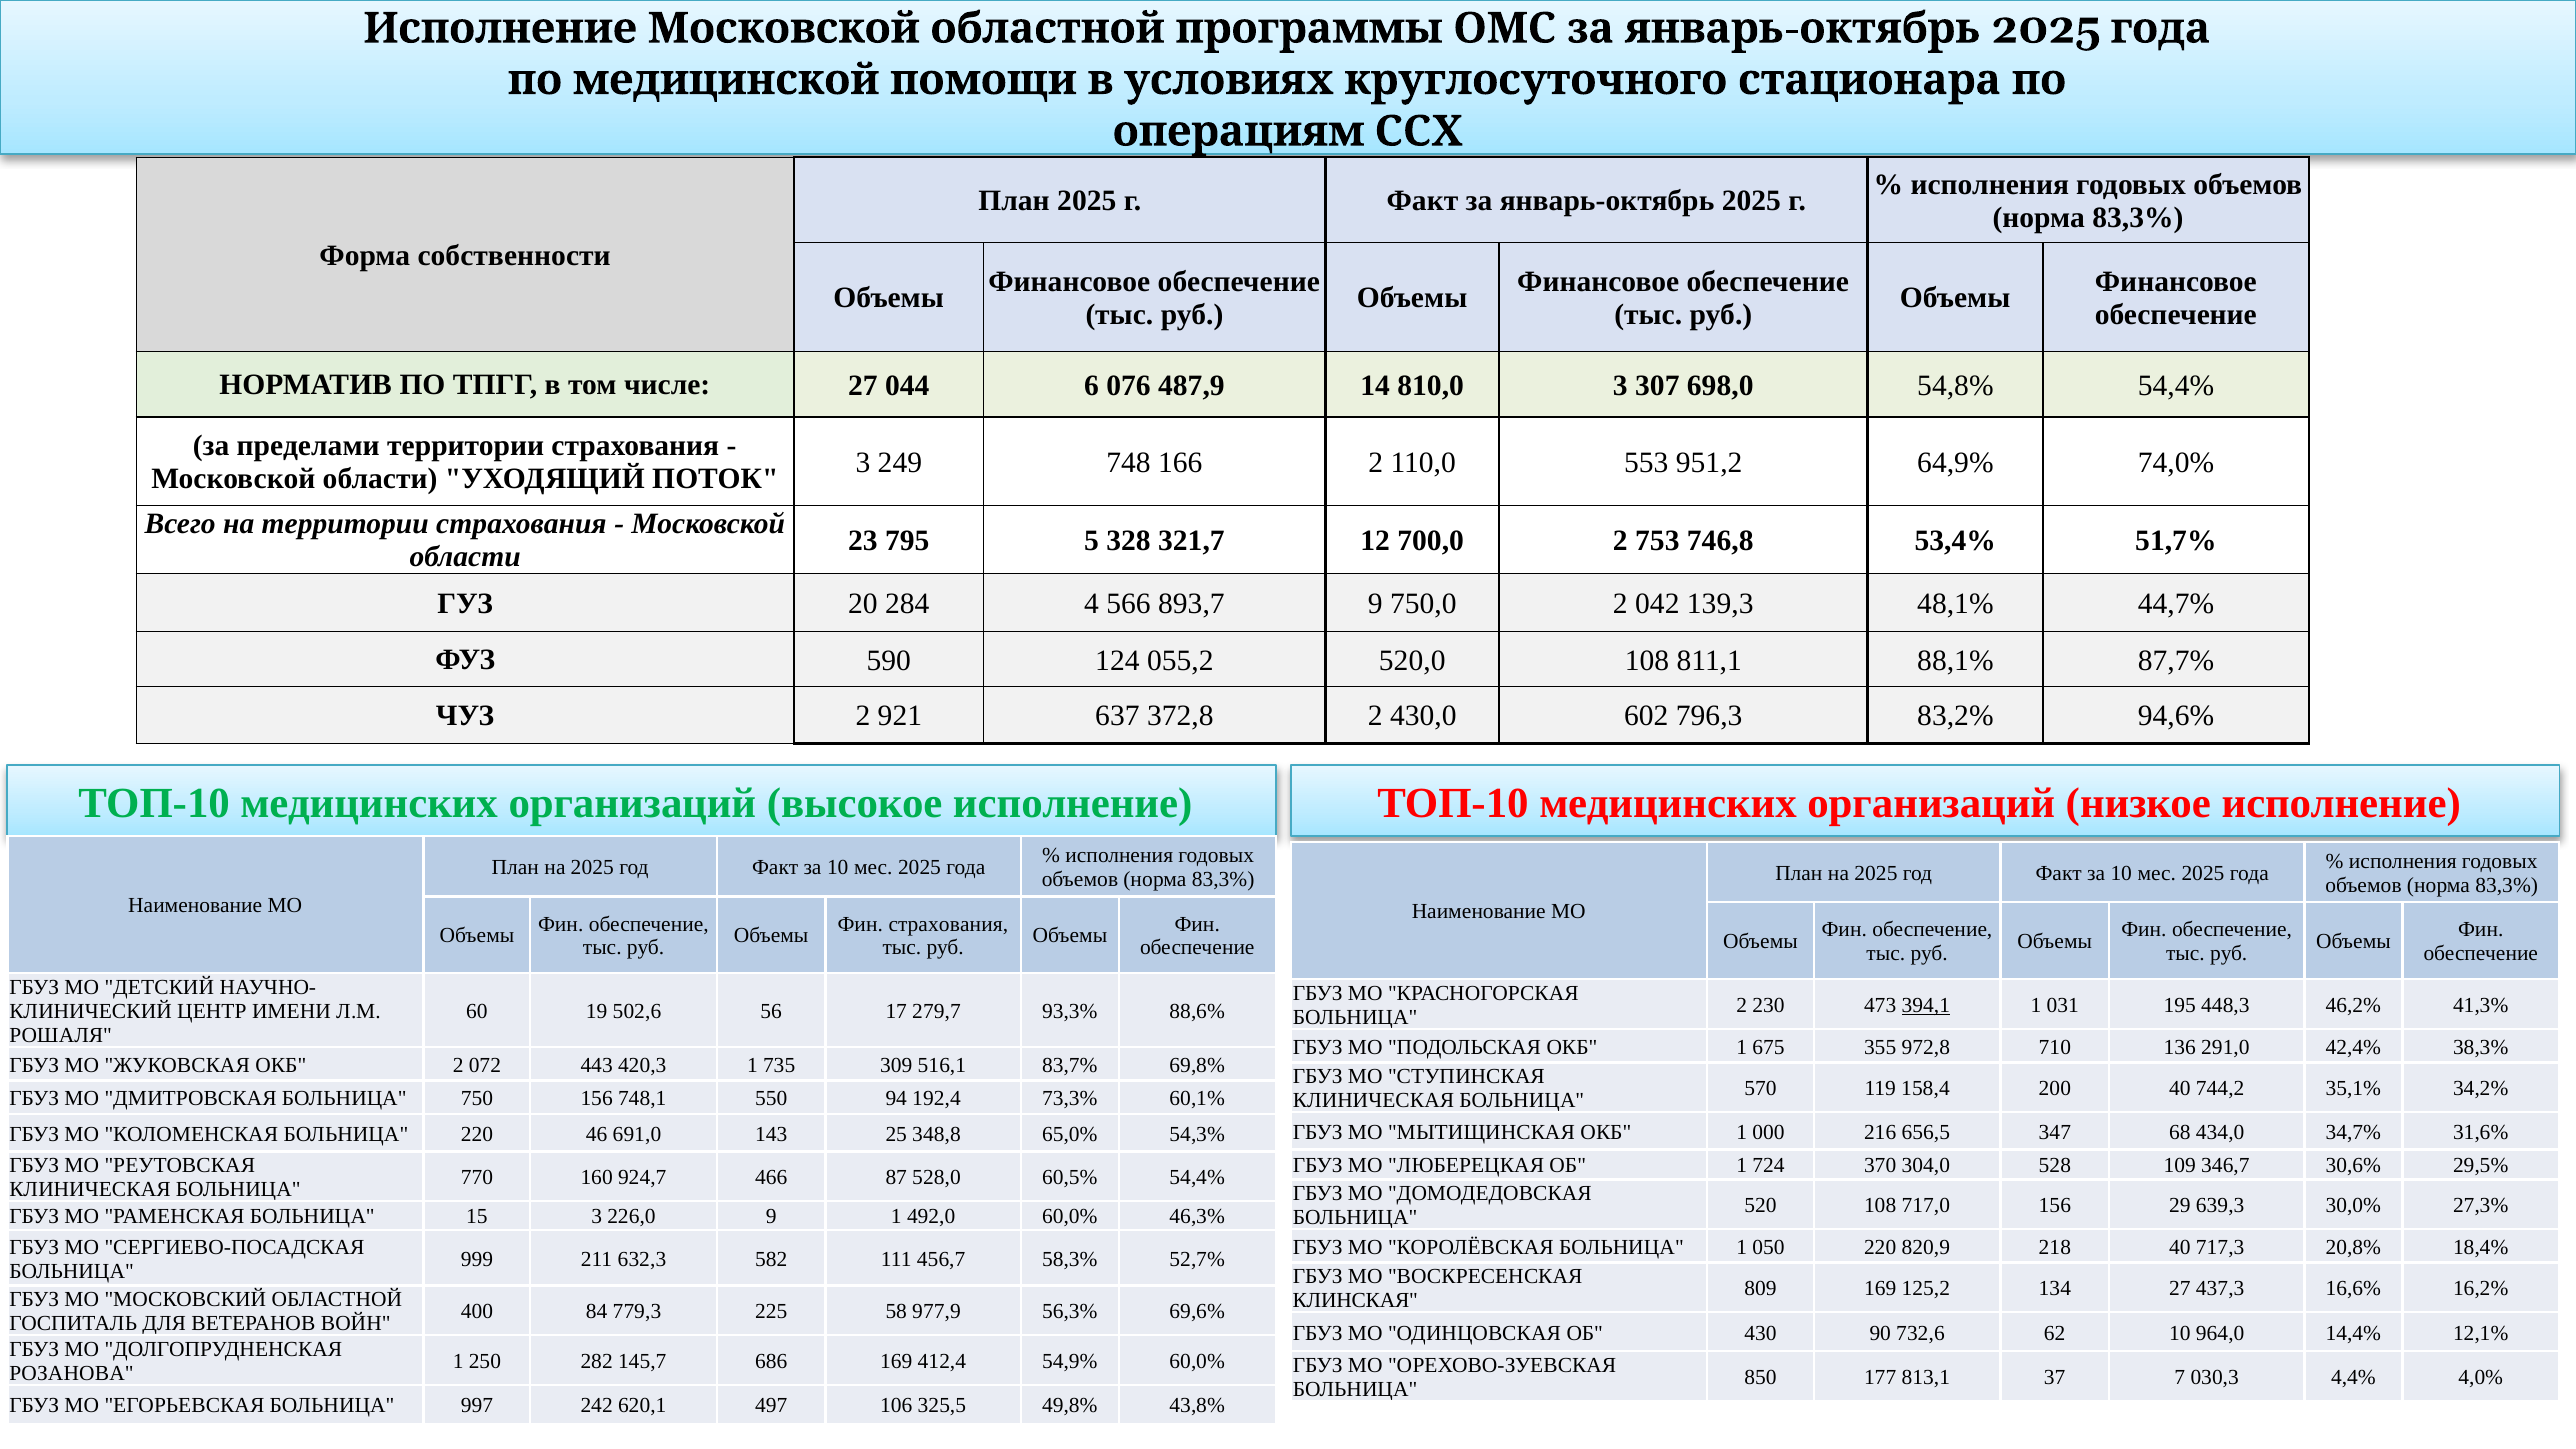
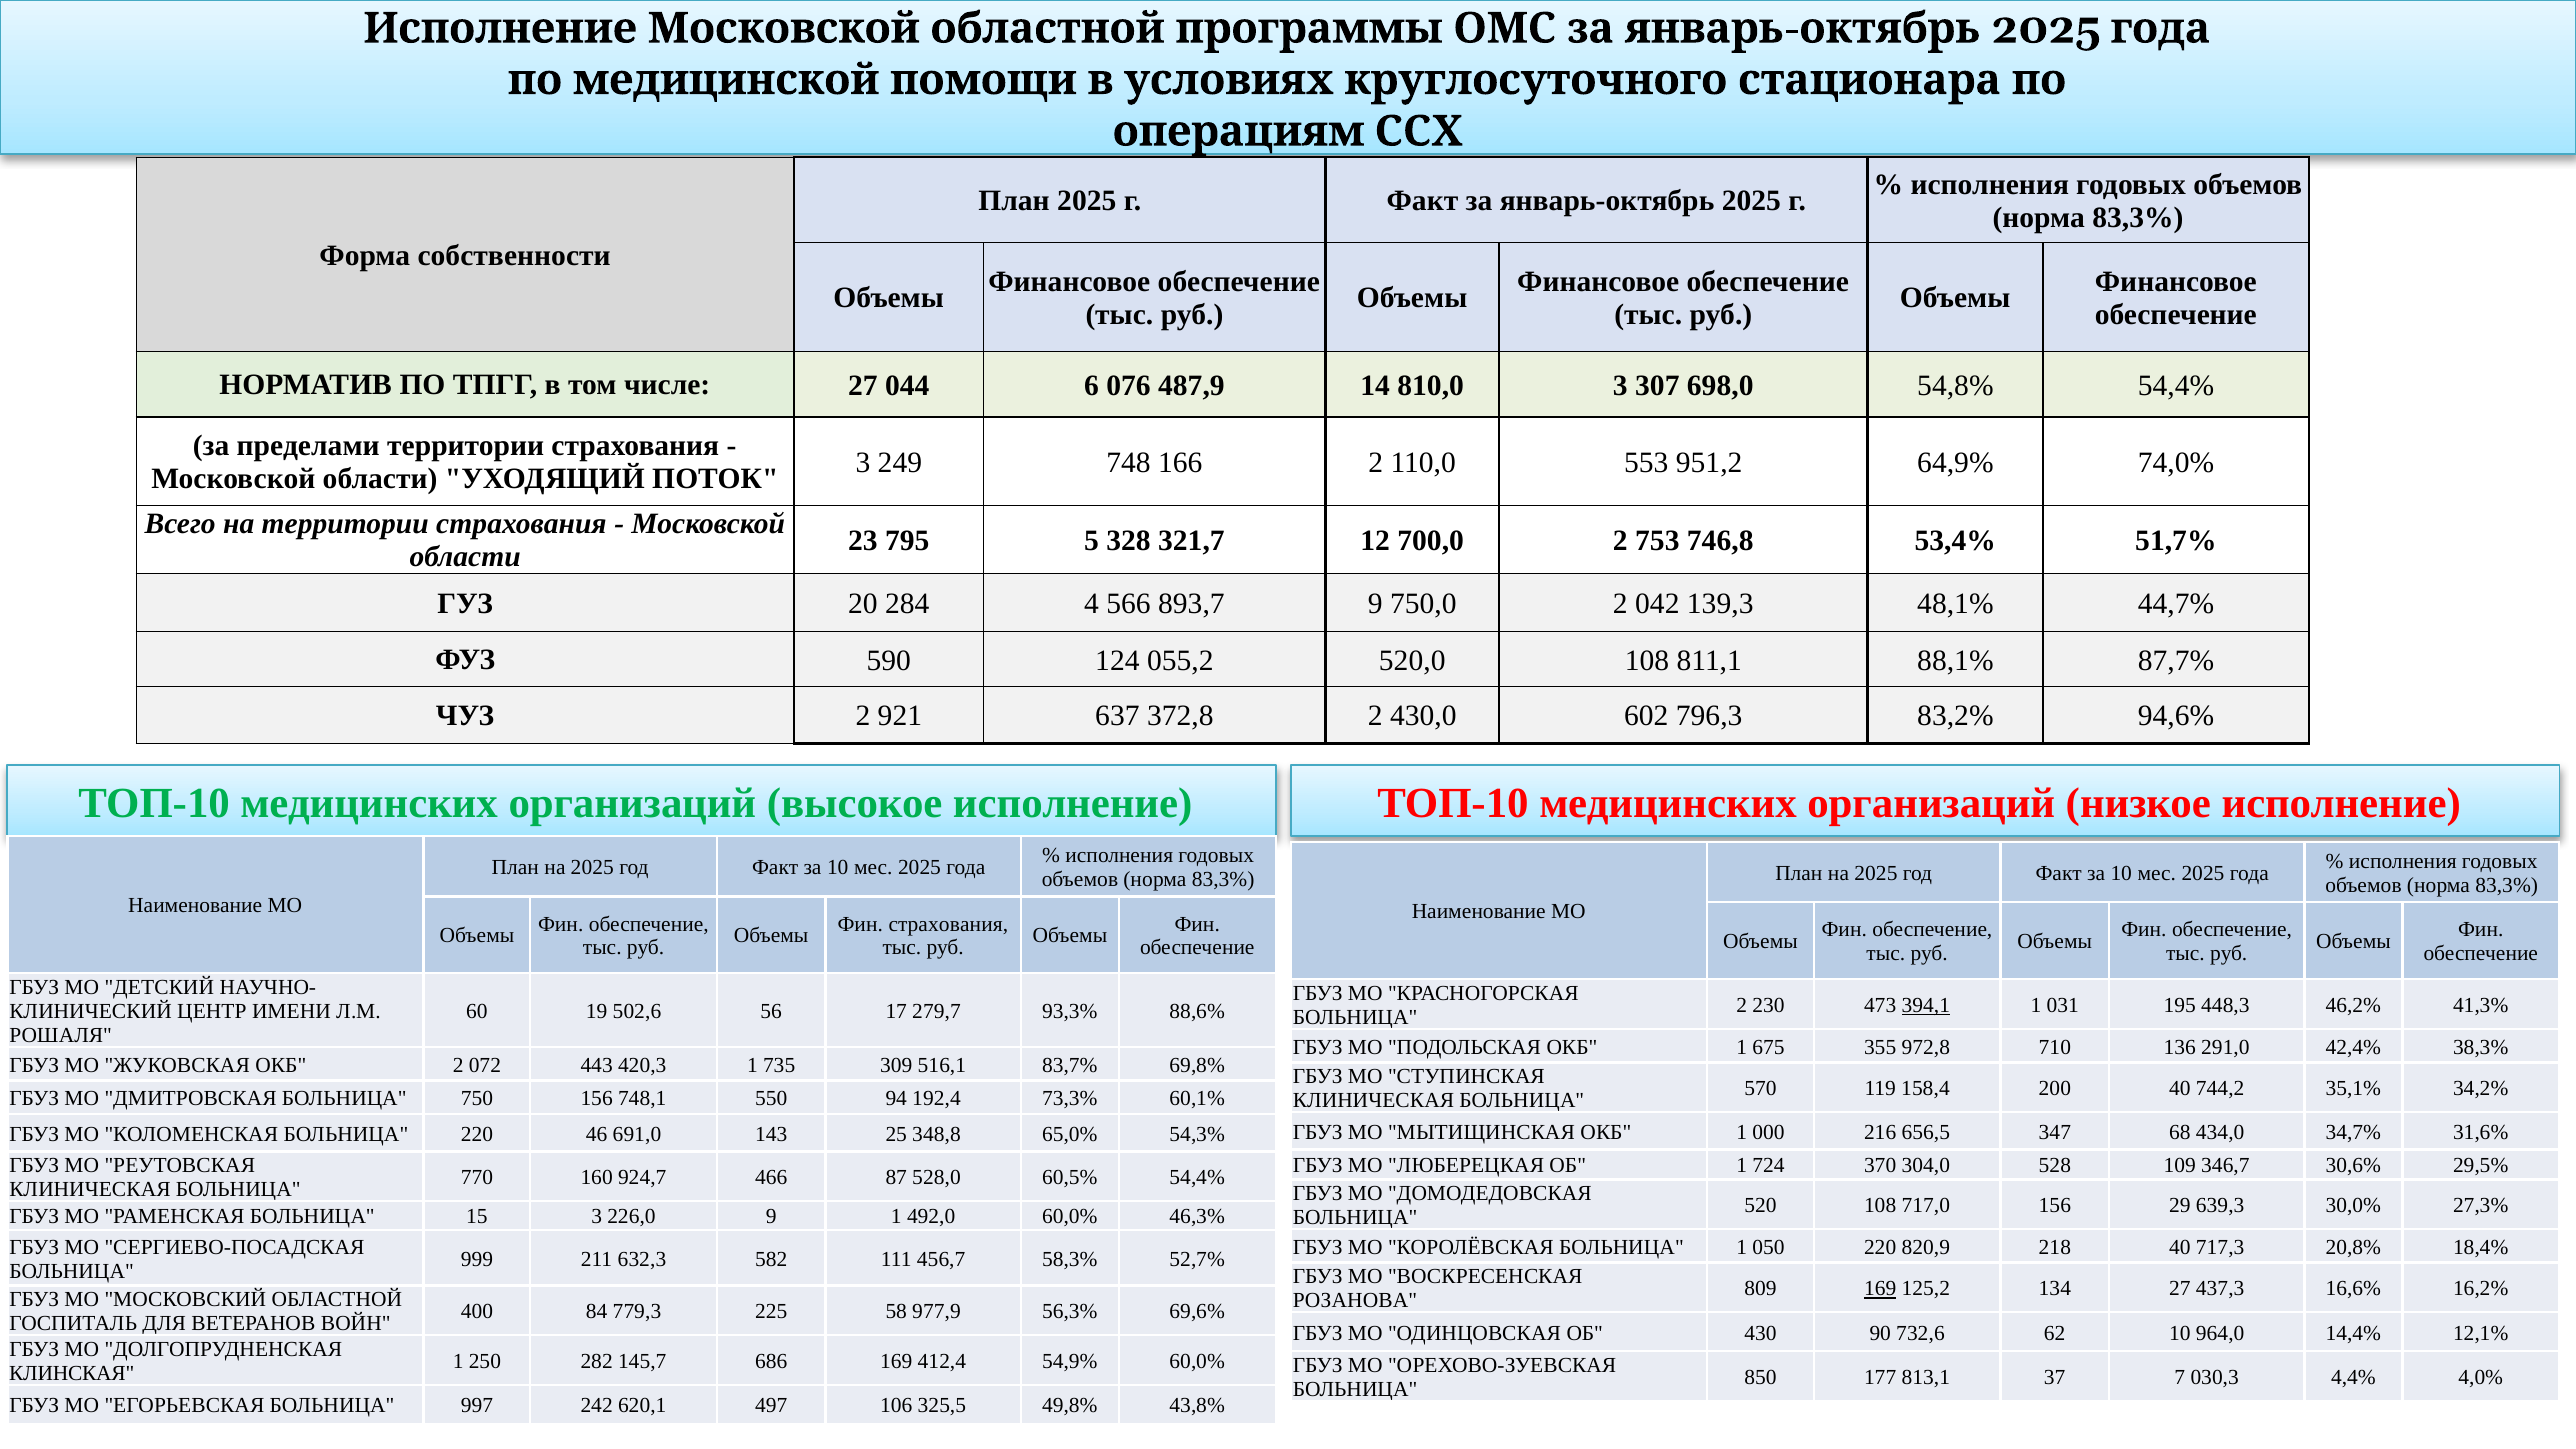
169 at (1880, 1289) underline: none -> present
КЛИНСКАЯ: КЛИНСКАЯ -> РОЗАНОВА
РОЗАНОВА: РОЗАНОВА -> КЛИНСКАЯ
